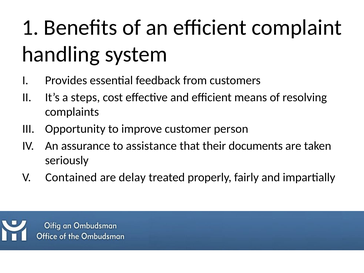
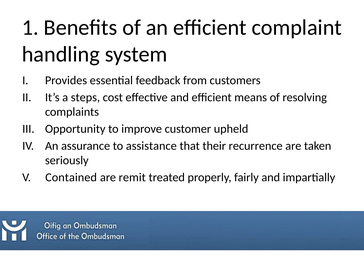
person: person -> upheld
documents: documents -> recurrence
delay: delay -> remit
